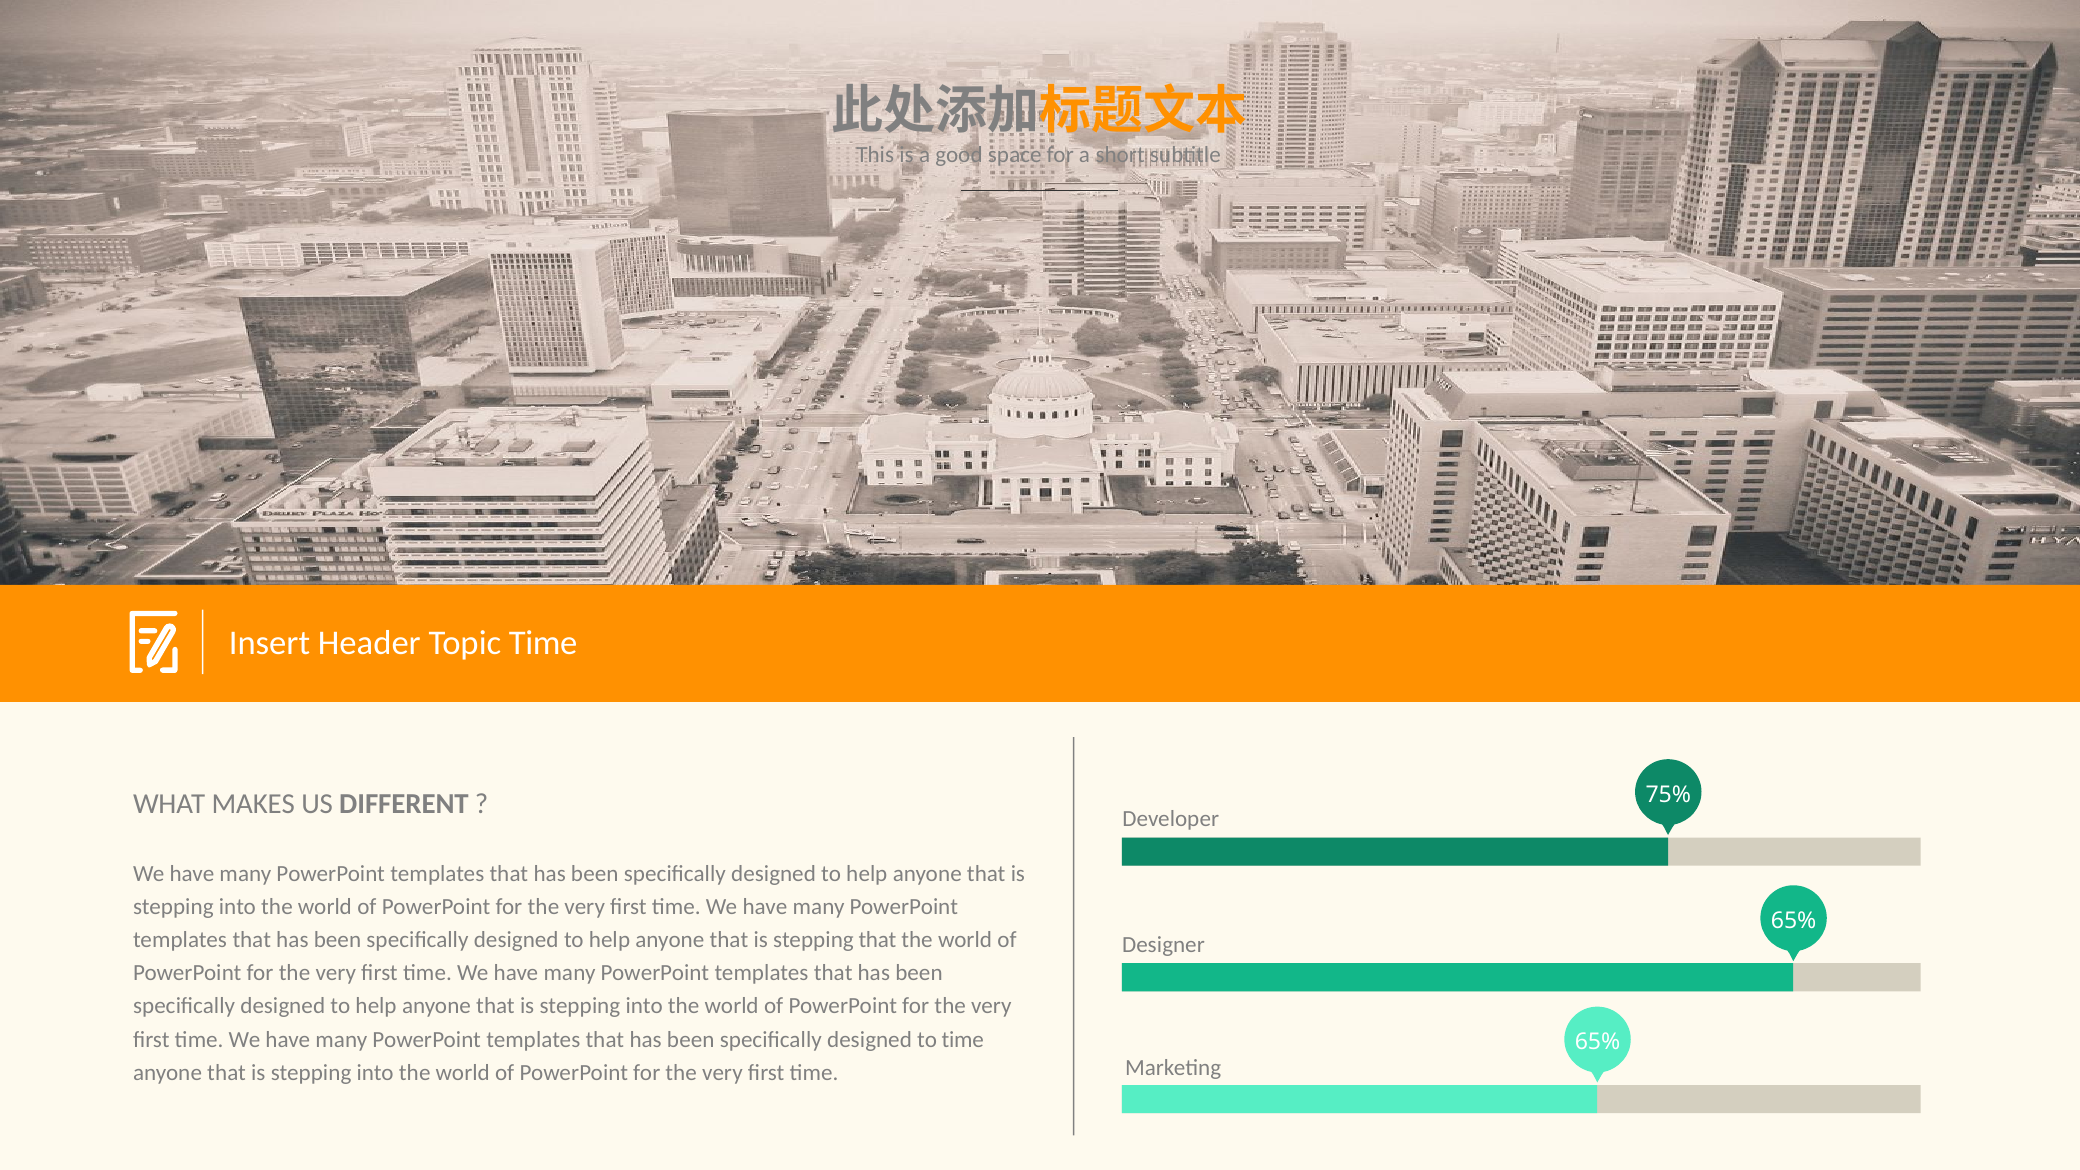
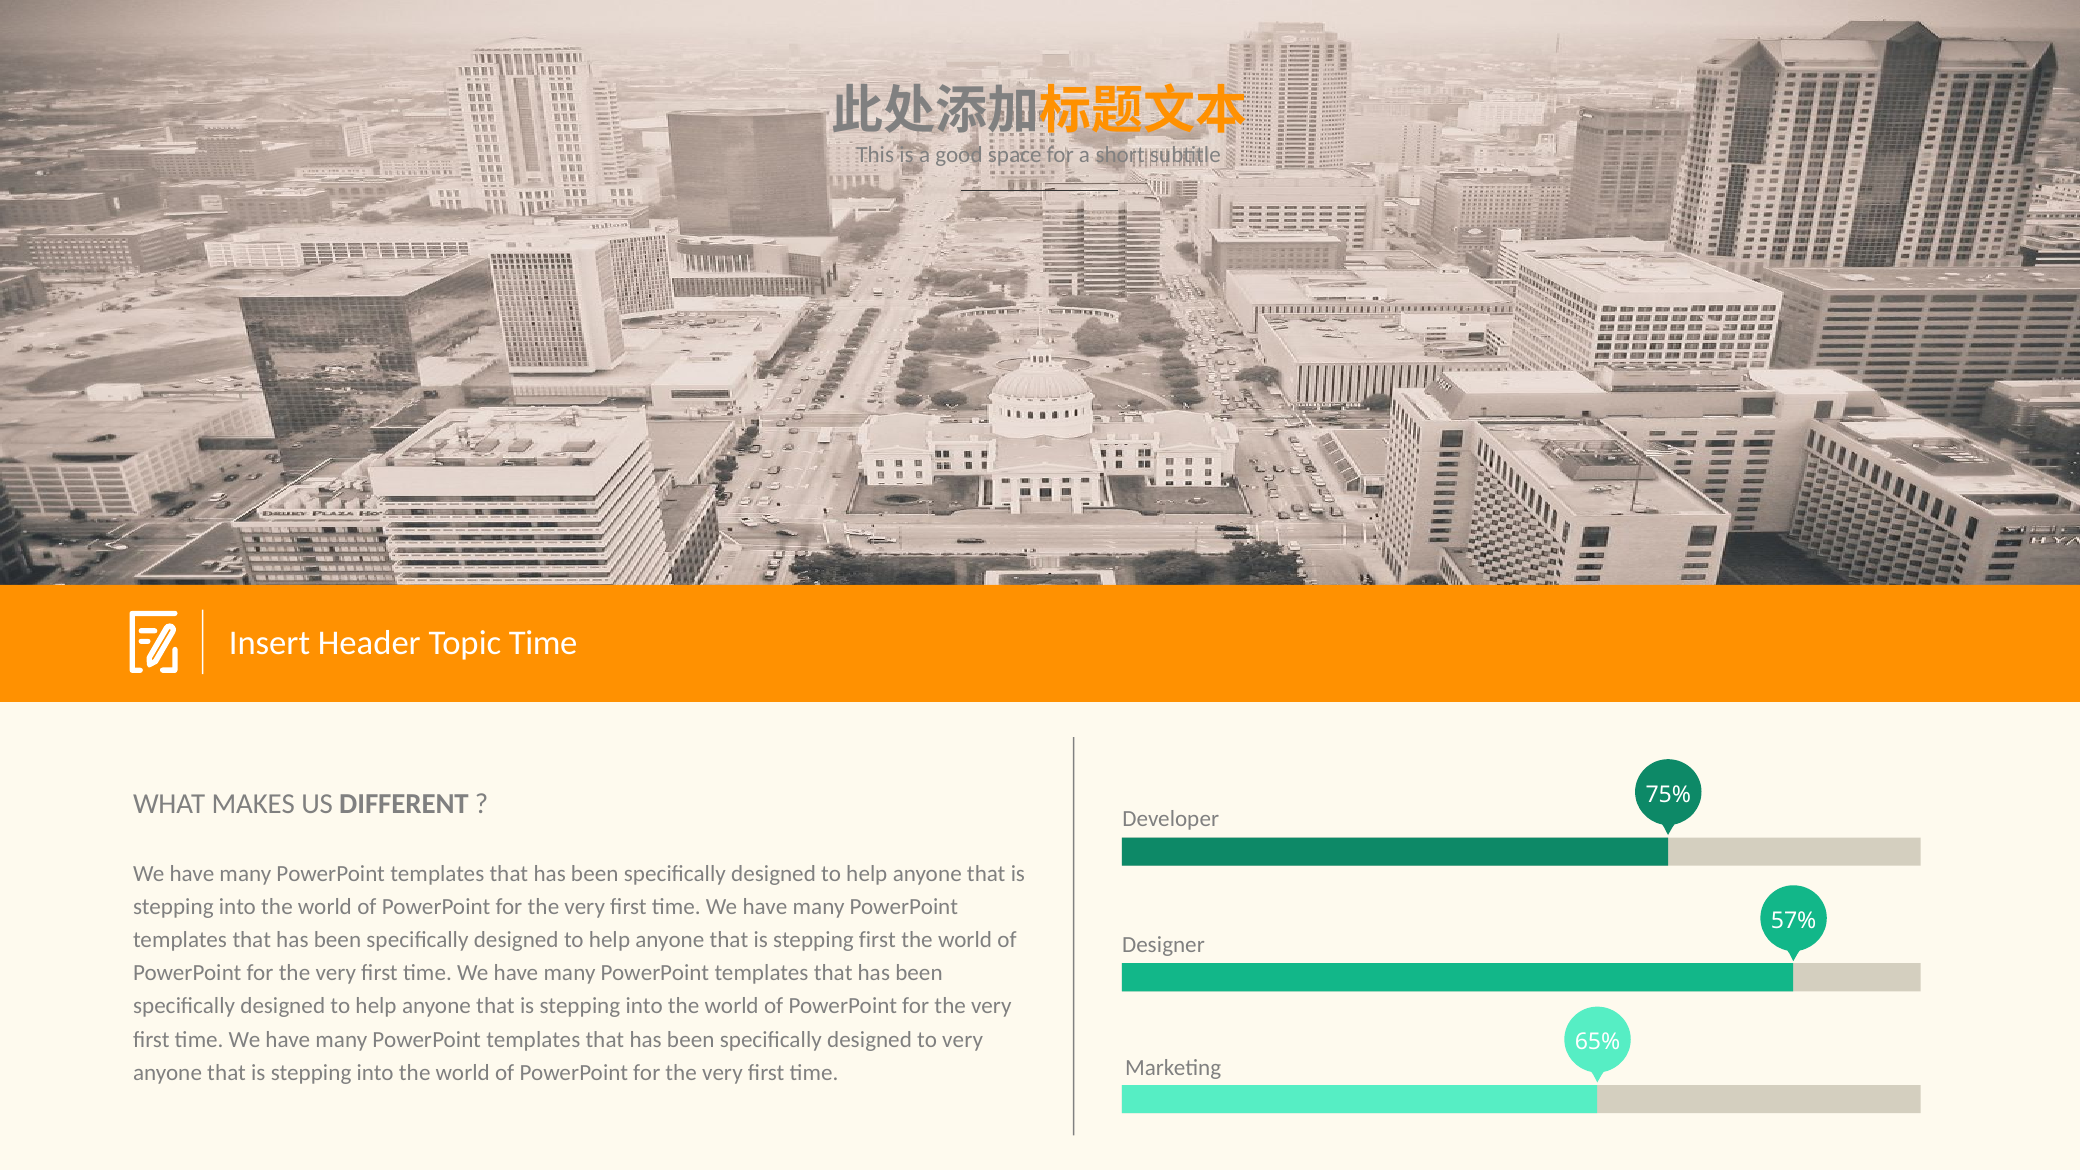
65% at (1794, 921): 65% -> 57%
stepping that: that -> first
to time: time -> very
